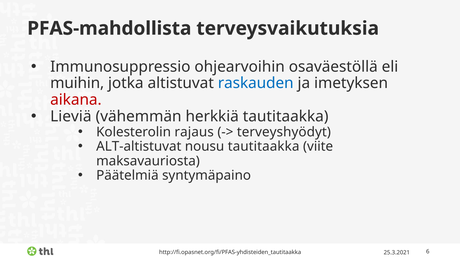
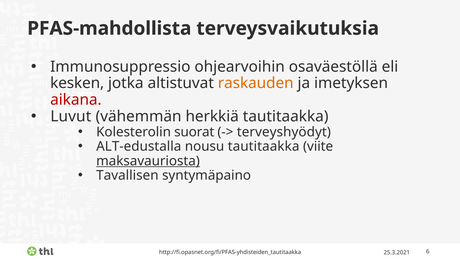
muihin: muihin -> kesken
raskauden colour: blue -> orange
Lieviä: Lieviä -> Luvut
rajaus: rajaus -> suorat
ALT-altistuvat: ALT-altistuvat -> ALT-edustalla
maksavauriosta underline: none -> present
Päätelmiä: Päätelmiä -> Tavallisen
